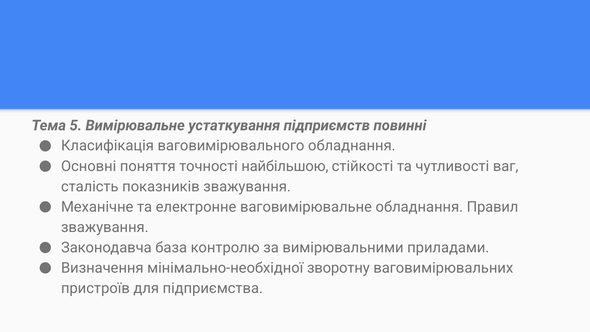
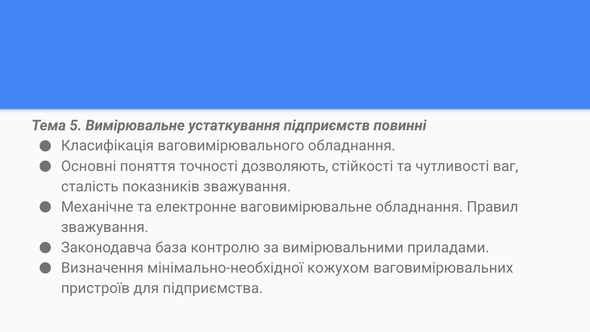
найбільшою: найбільшою -> дозволяють
зворотну: зворотну -> кожухом
